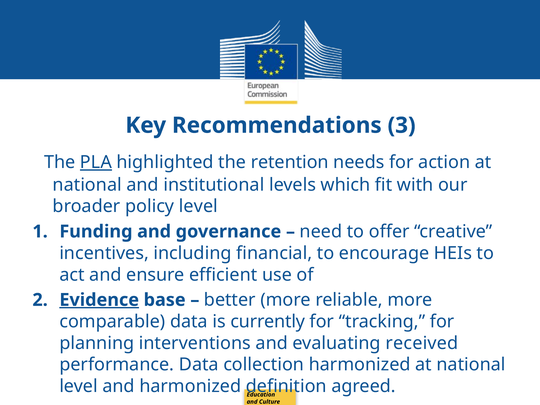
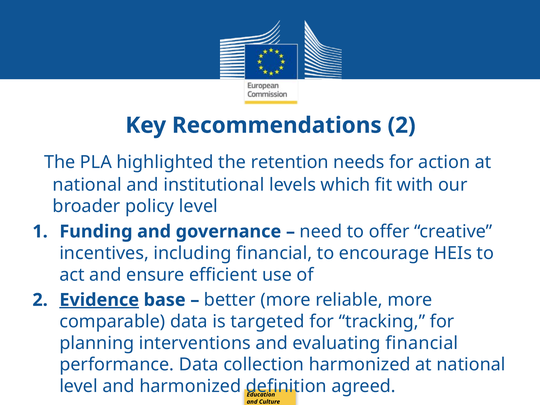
Recommendations 3: 3 -> 2
PLA underline: present -> none
currently: currently -> targeted
evaluating received: received -> financial
